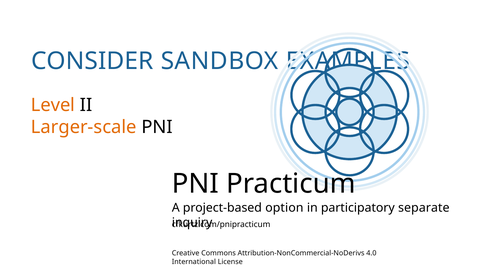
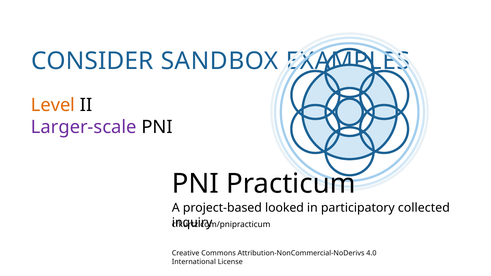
Larger-scale colour: orange -> purple
option: option -> looked
separate: separate -> collected
